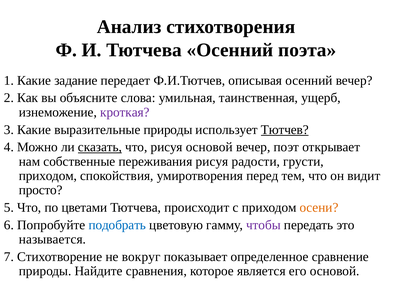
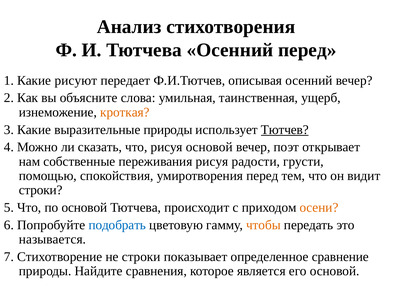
Осенний поэта: поэта -> перед
задание: задание -> рисуют
кроткая colour: purple -> orange
сказать underline: present -> none
приходом at (48, 176): приходом -> помощью
просто at (41, 190): просто -> строки
по цветами: цветами -> основой
чтобы colour: purple -> orange
не вокруг: вокруг -> строки
